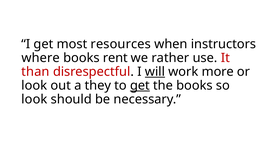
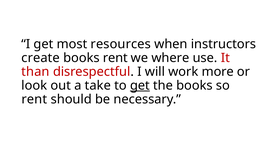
where: where -> create
rather: rather -> where
will underline: present -> none
they: they -> take
look at (34, 100): look -> rent
